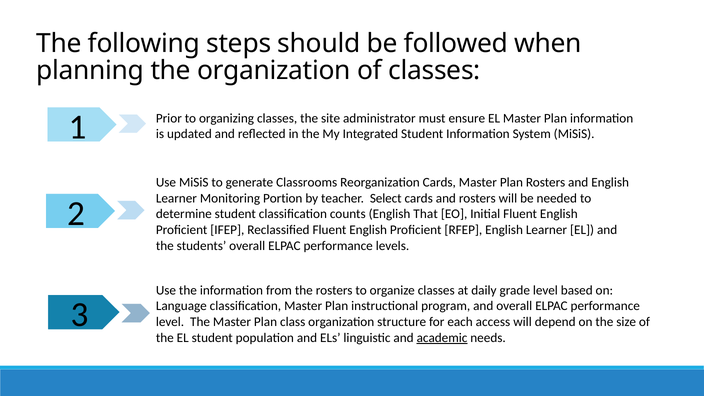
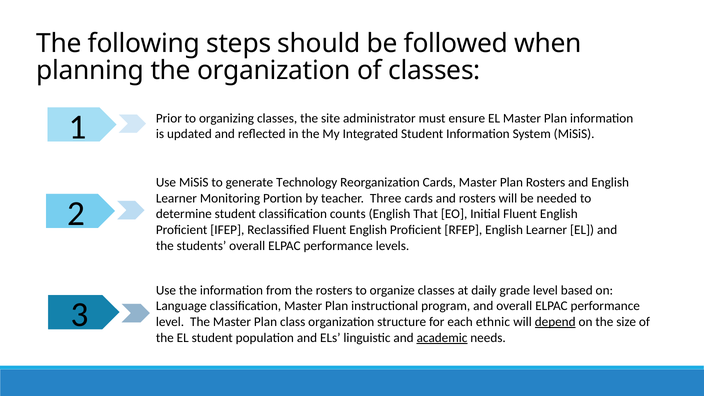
Classrooms: Classrooms -> Technology
Select: Select -> Three
access: access -> ethnic
depend underline: none -> present
